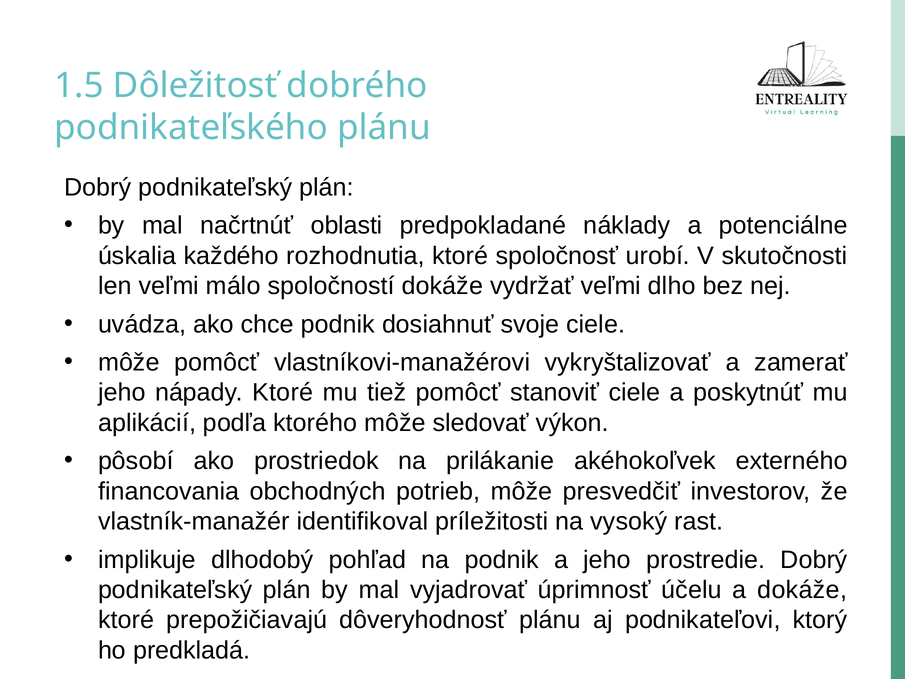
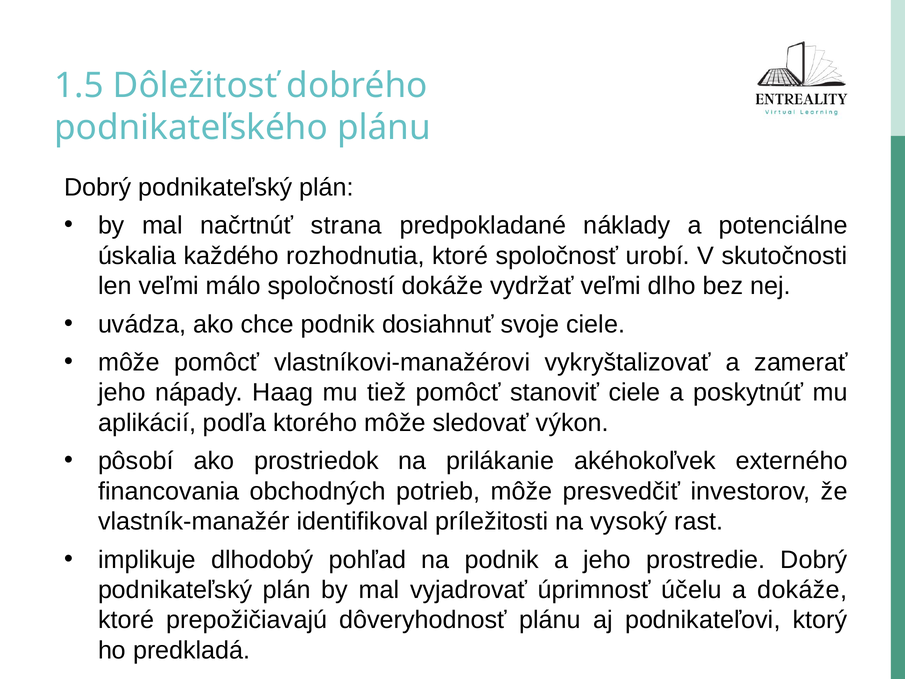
oblasti: oblasti -> strana
nápady Ktoré: Ktoré -> Haag
